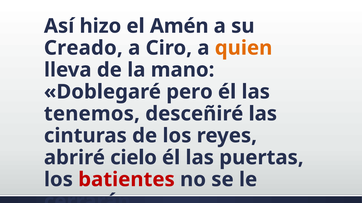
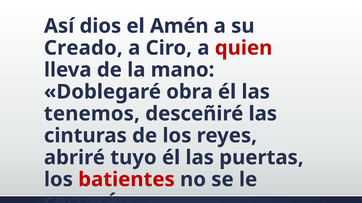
hizo: hizo -> dios
quien colour: orange -> red
pero: pero -> obra
cielo: cielo -> tuyo
